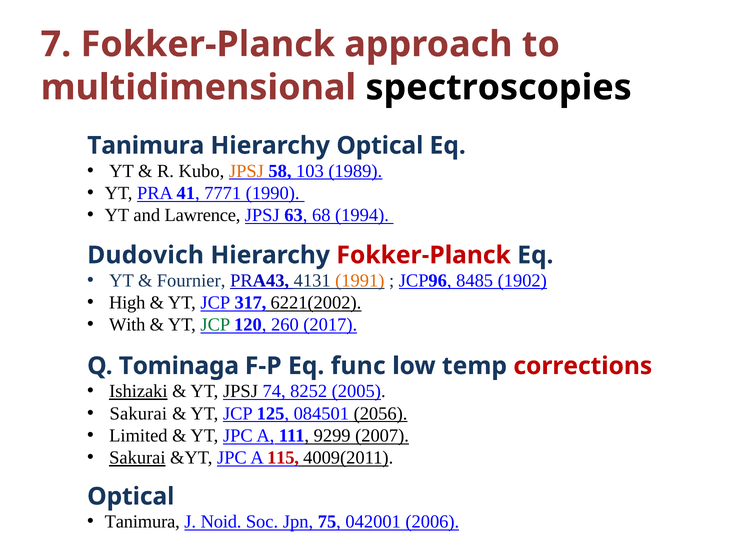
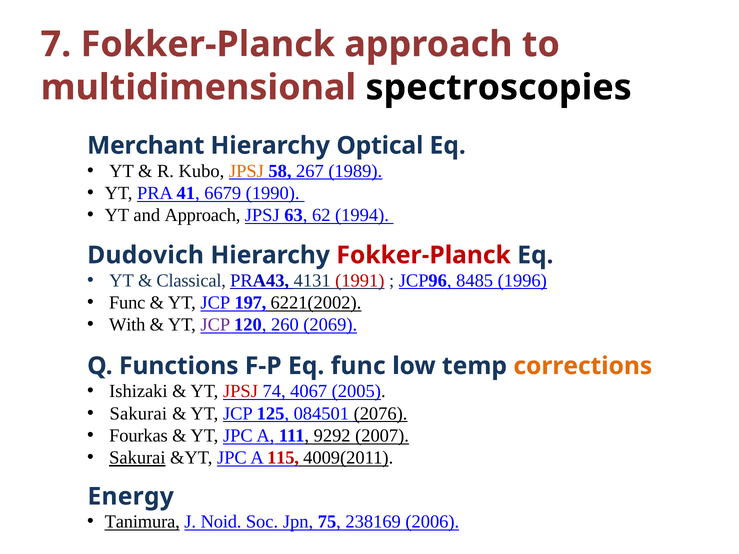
Tanimura at (146, 146): Tanimura -> Merchant
103: 103 -> 267
7771: 7771 -> 6679
and Lawrence: Lawrence -> Approach
68: 68 -> 62
Fournier: Fournier -> Classical
1991 colour: orange -> red
1902: 1902 -> 1996
High at (127, 303): High -> Func
317: 317 -> 197
JCP at (215, 325) colour: green -> purple
2017: 2017 -> 2069
Tominaga: Tominaga -> Functions
corrections colour: red -> orange
Ishizaki underline: present -> none
JPSJ at (240, 392) colour: black -> red
8252: 8252 -> 4067
2056: 2056 -> 2076
Limited: Limited -> Fourkas
9299: 9299 -> 9292
Optical at (131, 497): Optical -> Energy
Tanimura at (142, 522) underline: none -> present
042001: 042001 -> 238169
